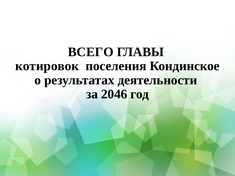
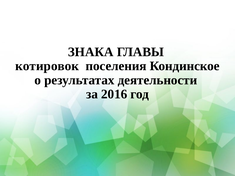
ВСЕГО: ВСЕГО -> ЗНАКА
2046: 2046 -> 2016
